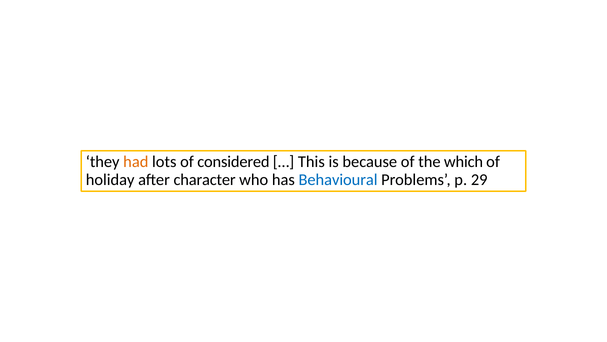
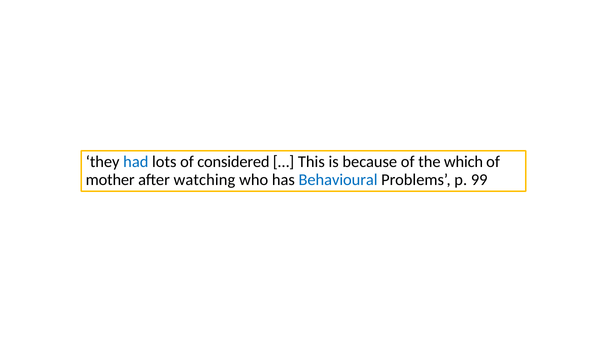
had colour: orange -> blue
holiday: holiday -> mother
character: character -> watching
29: 29 -> 99
